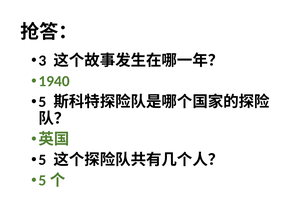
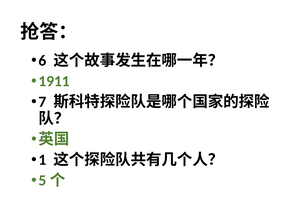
3: 3 -> 6
1940: 1940 -> 1911
5 at (42, 102): 5 -> 7
5 at (42, 160): 5 -> 1
